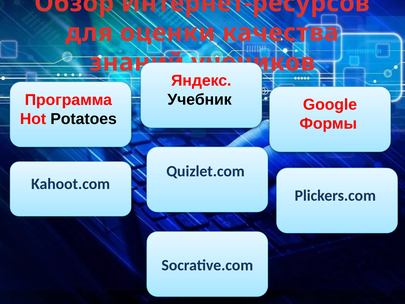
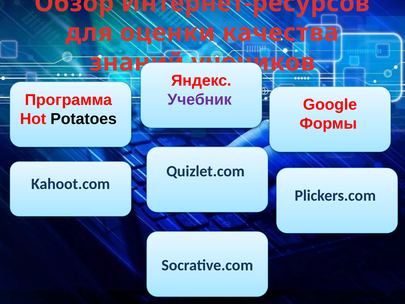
Учебник colour: black -> purple
